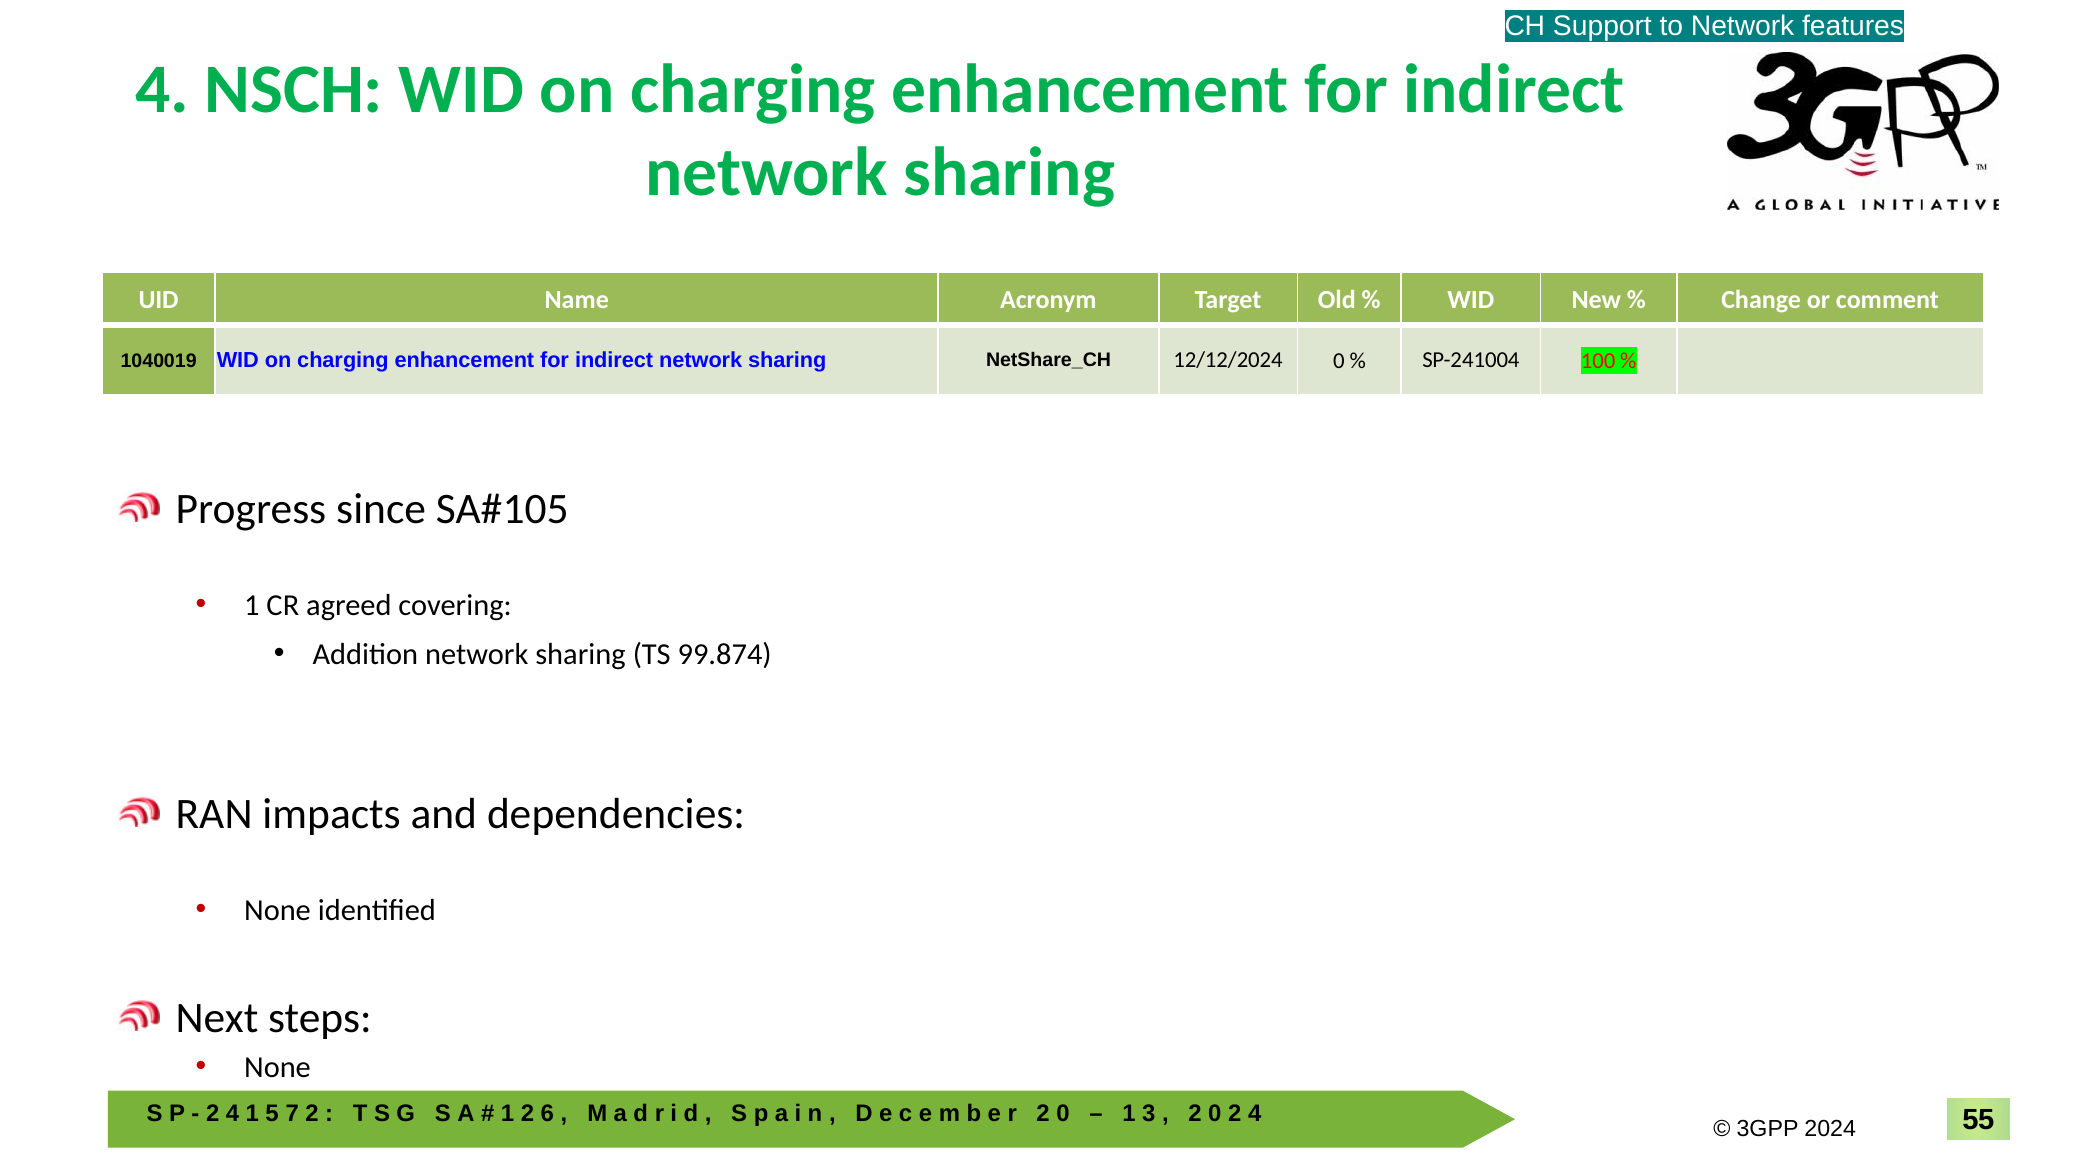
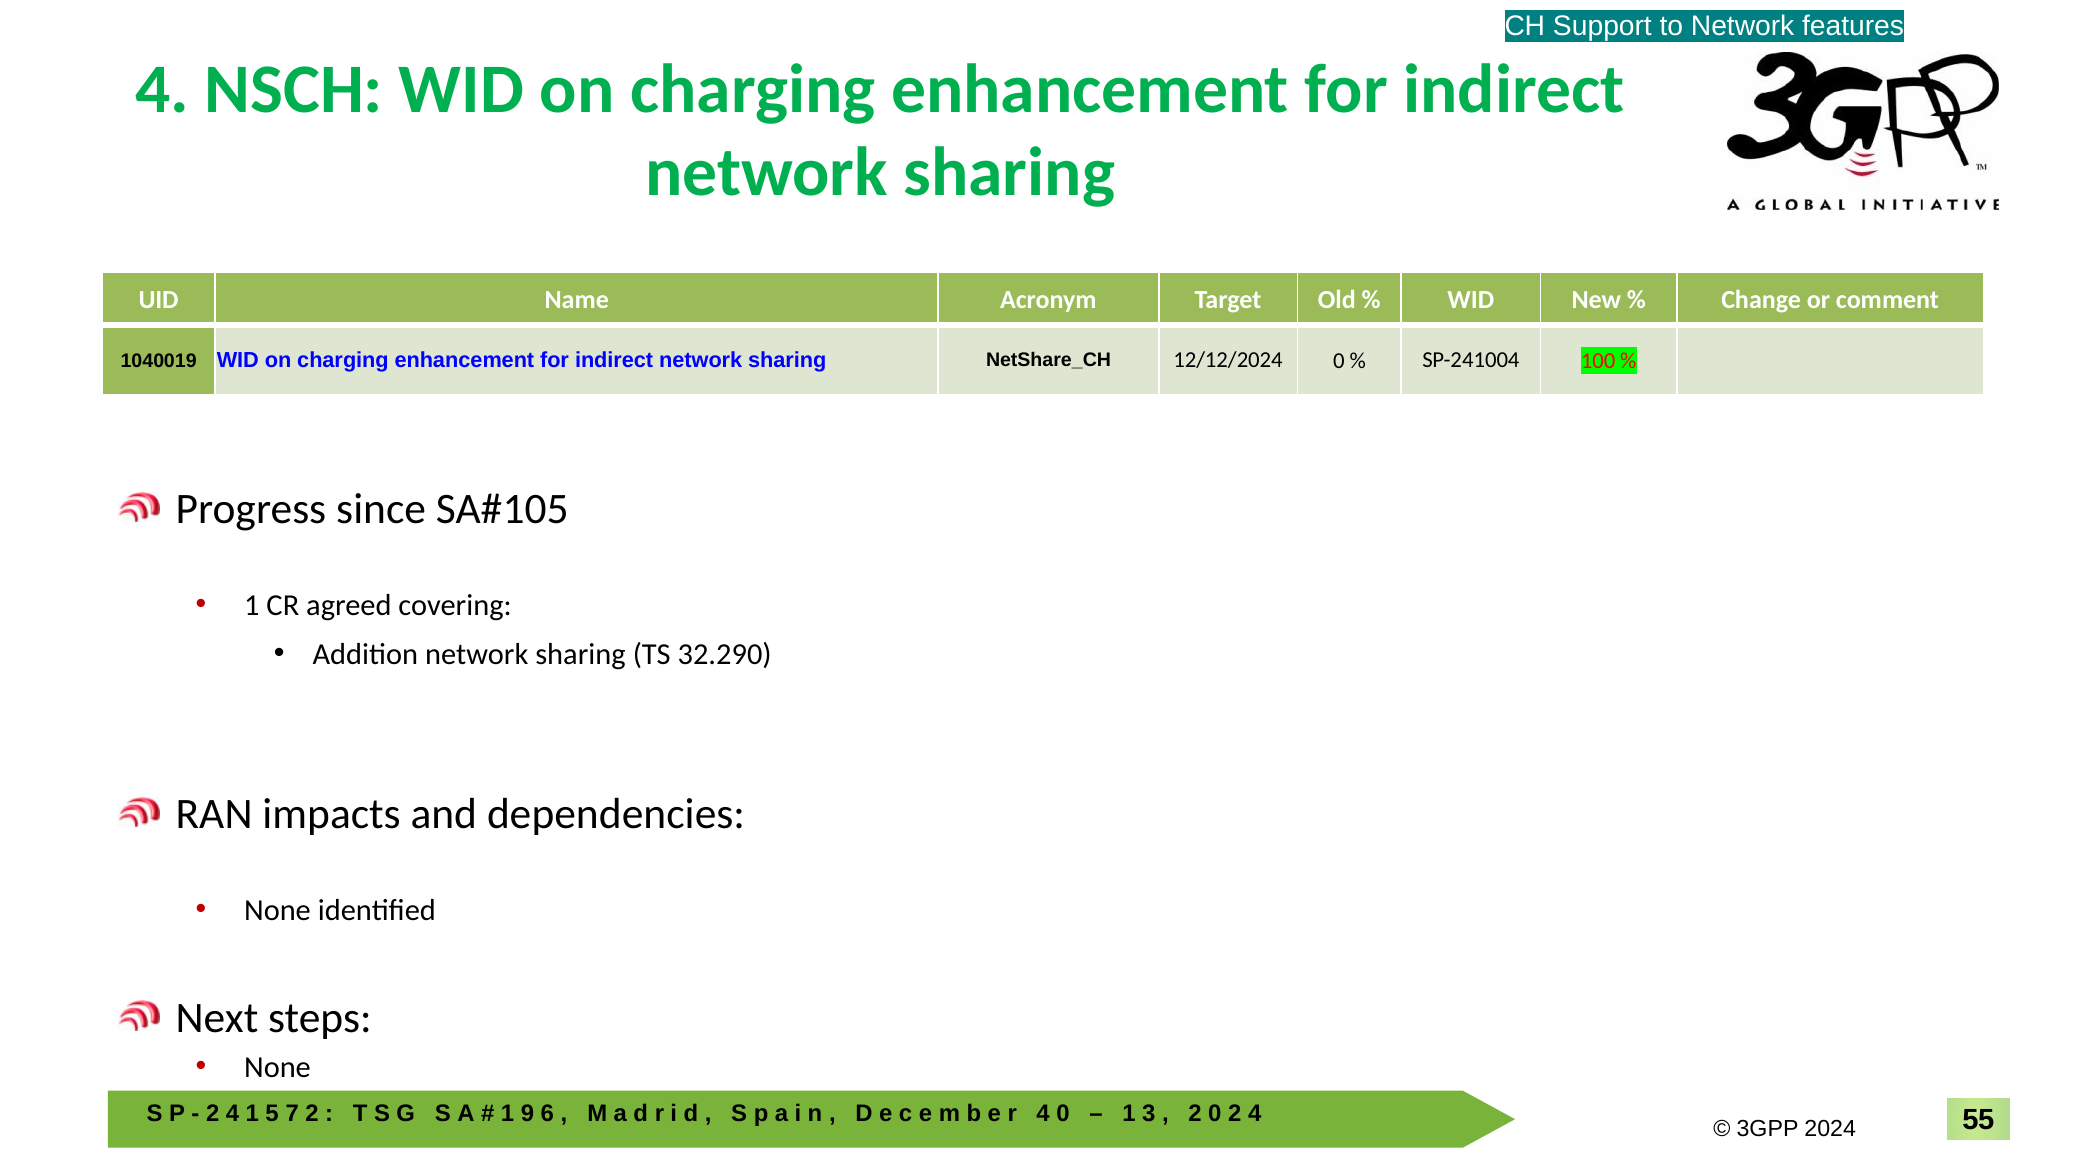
99.874: 99.874 -> 32.290
1 2: 2 -> 9
2 at (1043, 1114): 2 -> 4
